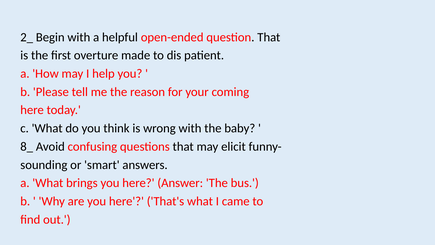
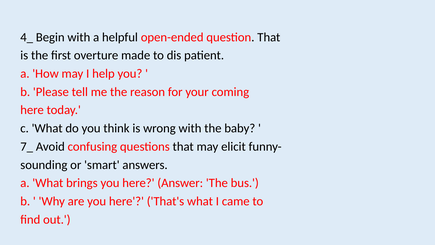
2_: 2_ -> 4_
8_: 8_ -> 7_
